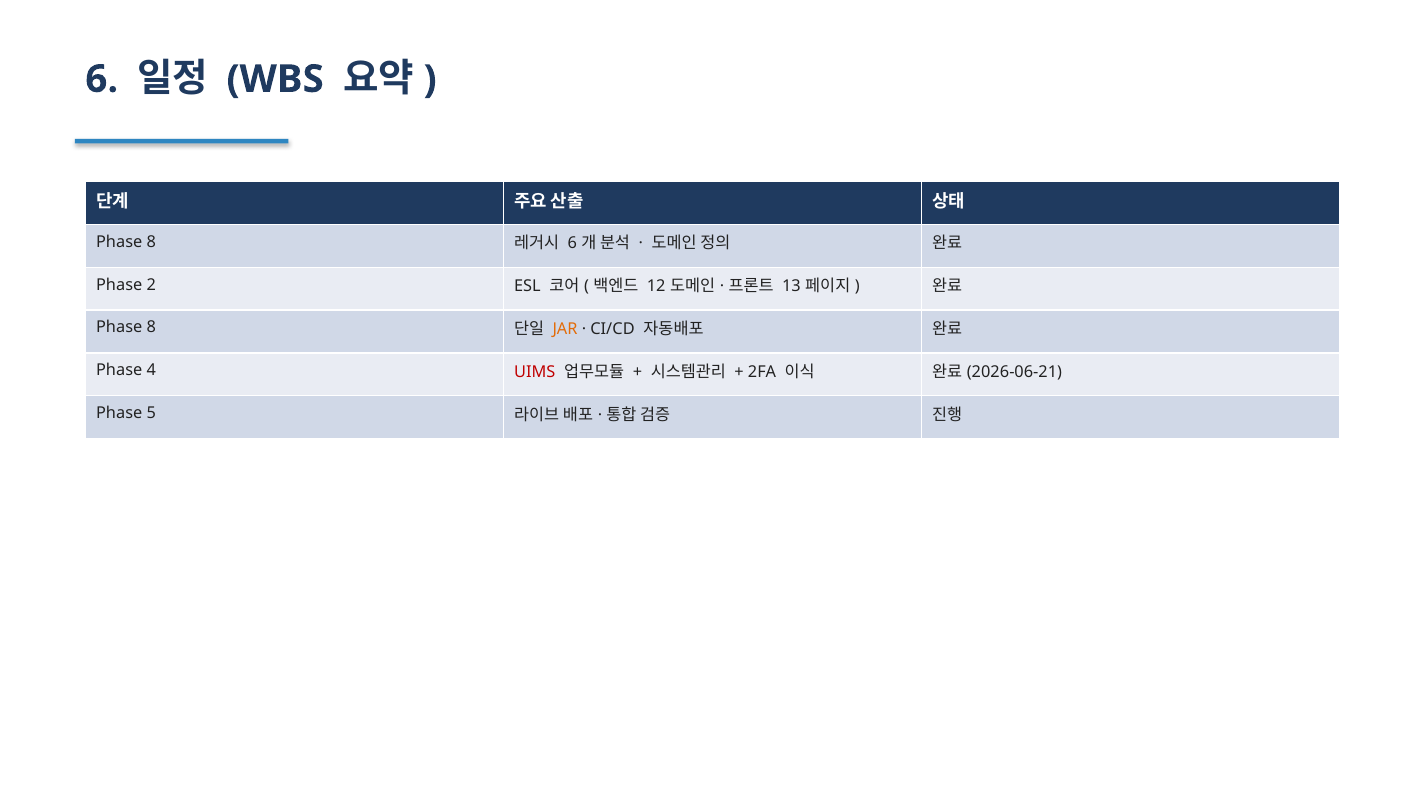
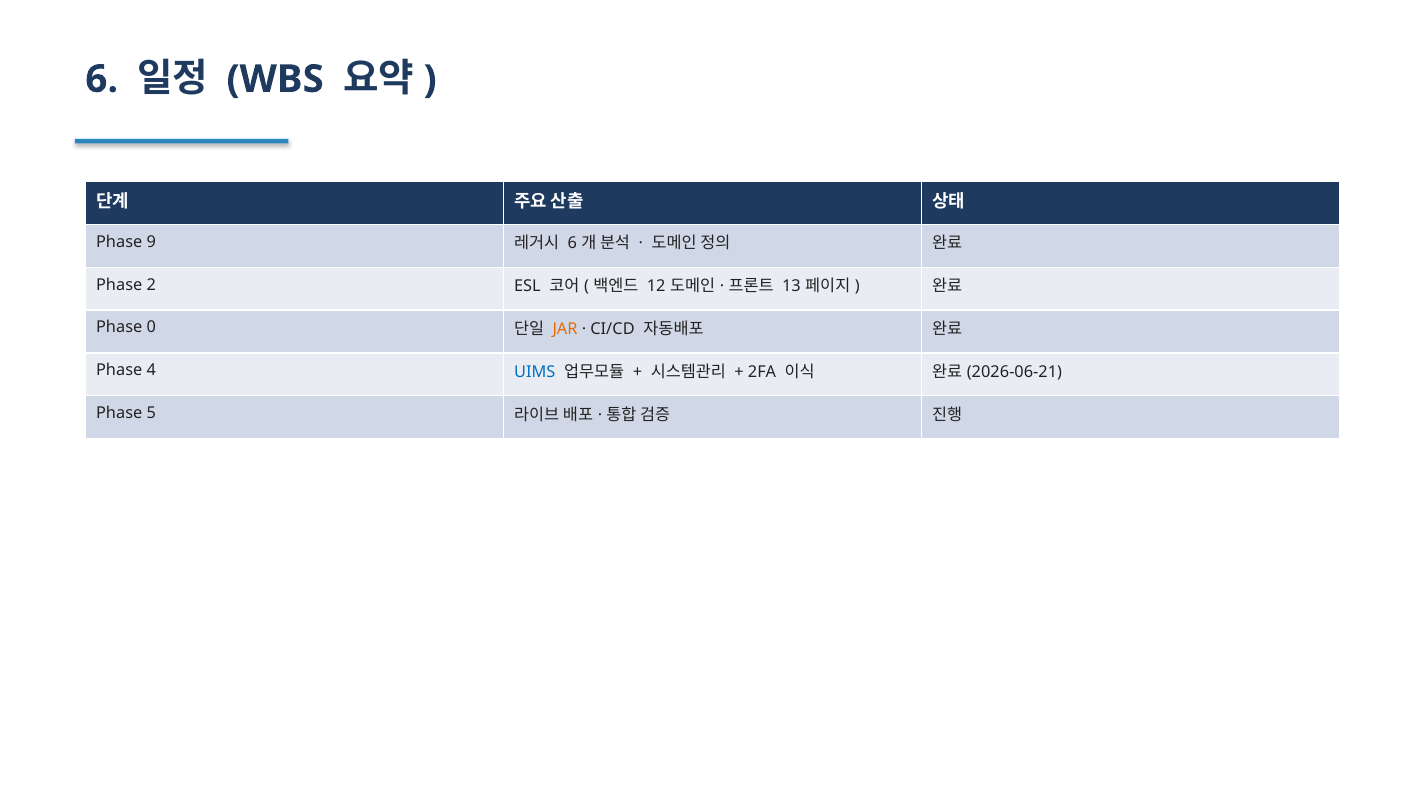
8 at (151, 242): 8 -> 9
8 at (151, 327): 8 -> 0
UIMS colour: red -> blue
